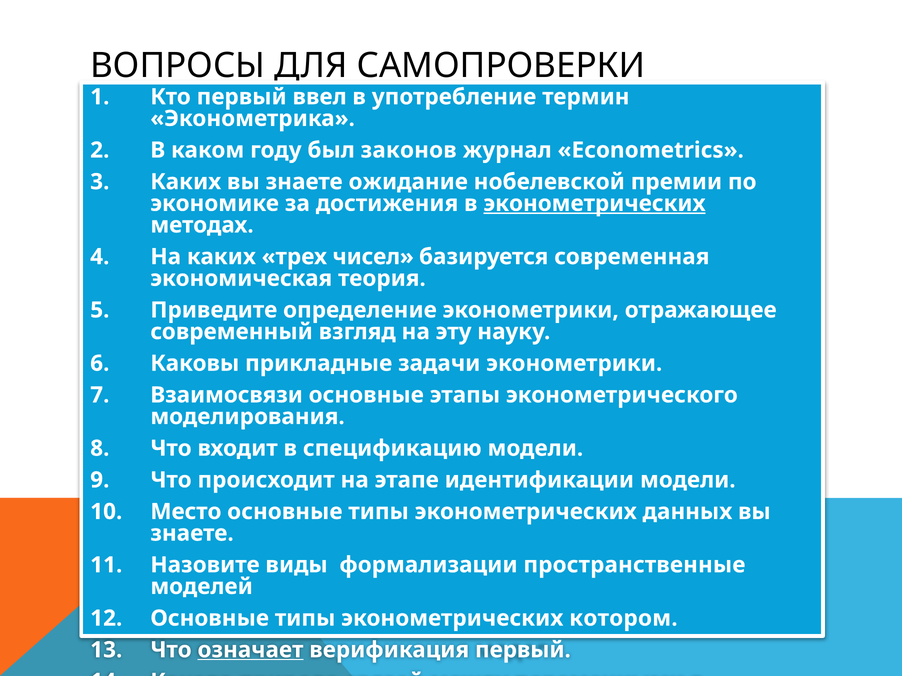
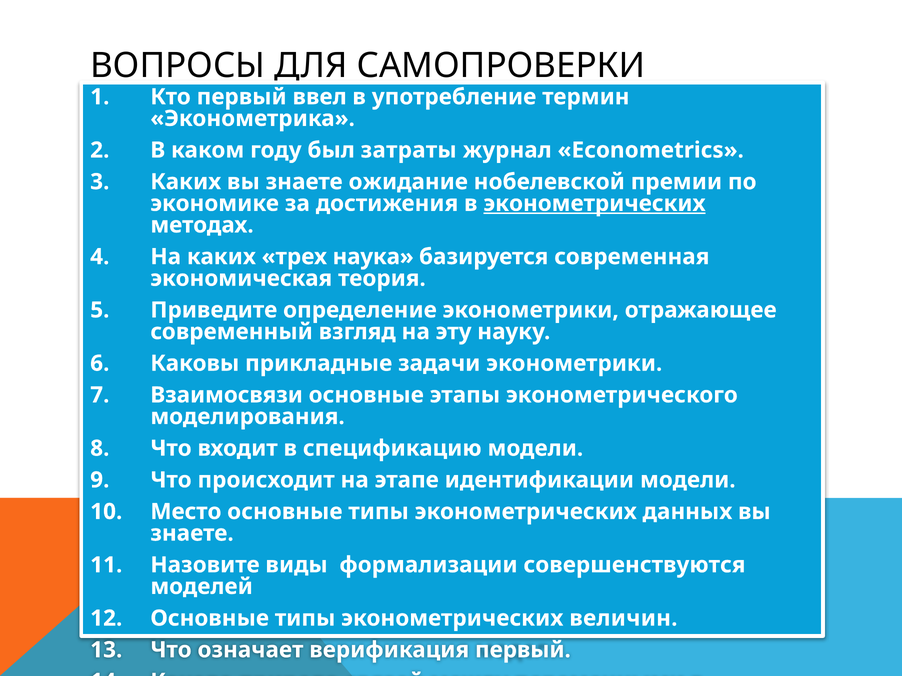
законов: законов -> затраты
чисел: чисел -> наука
пространственные: пространственные -> совершенствуются
котором: котором -> величин
означает underline: present -> none
